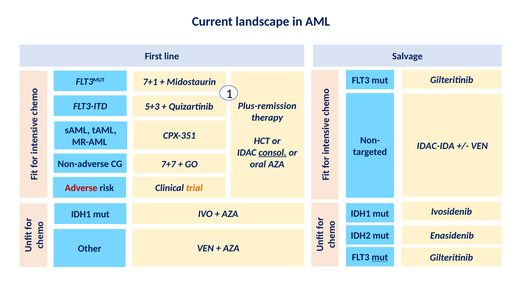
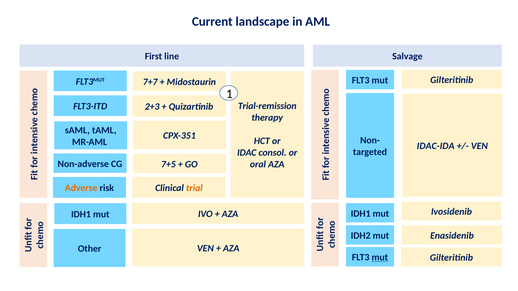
7+1: 7+1 -> 7+7
Plus-remission: Plus-remission -> Trial-remission
5+3: 5+3 -> 2+3
consol underline: present -> none
7+7: 7+7 -> 7+5
Adverse colour: red -> orange
